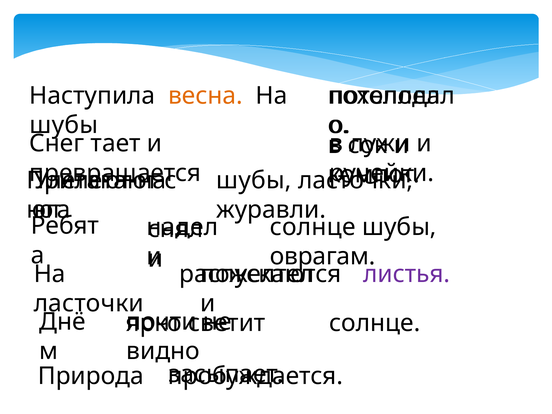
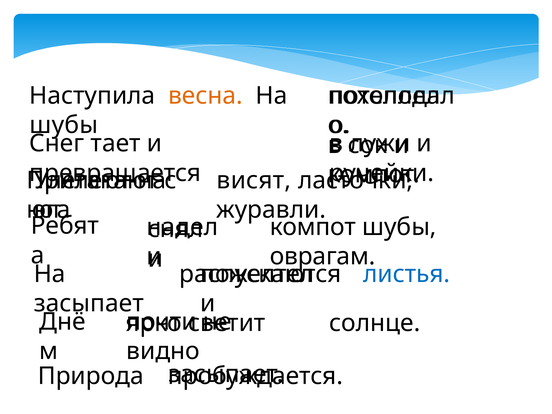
шубы at (254, 180): шубы -> висят
солнце at (313, 227): солнце -> компот
листья colour: purple -> blue
ласточки at (89, 303): ласточки -> засыпает
